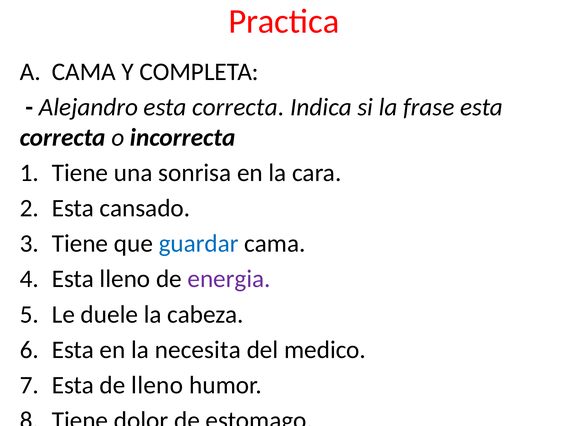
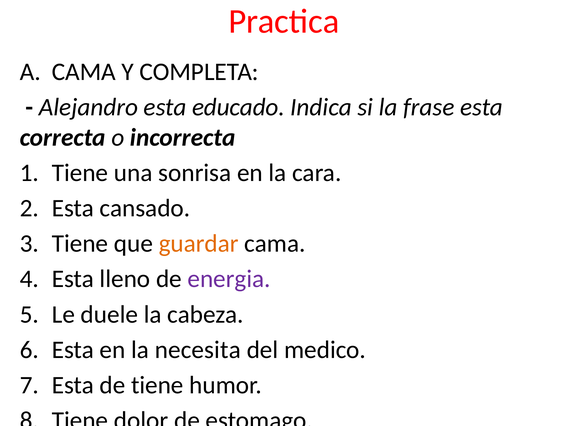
Alejandro esta correcta: correcta -> educado
guardar colour: blue -> orange
de lleno: lleno -> tiene
